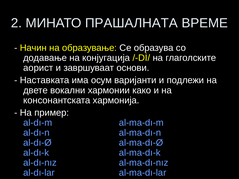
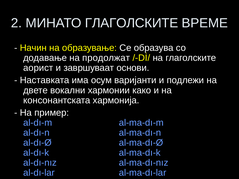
МИНАТО ПРАШАЛНАТА: ПРАШАЛНАТА -> ГЛАГОЛСКИТЕ
конјугација: конјугација -> продолжат
